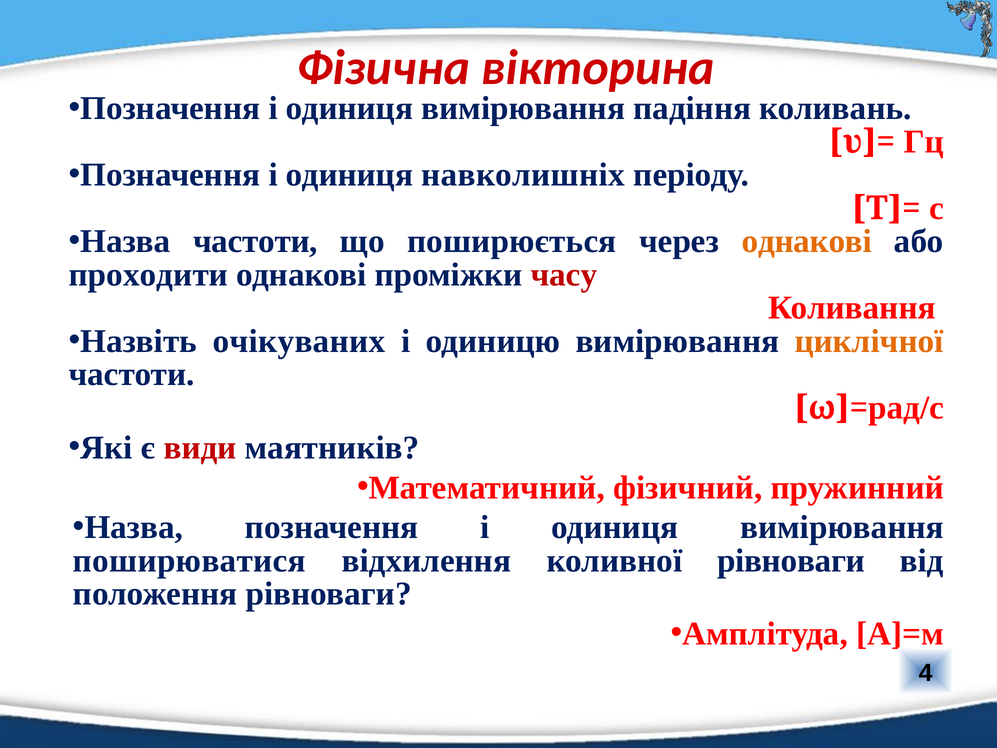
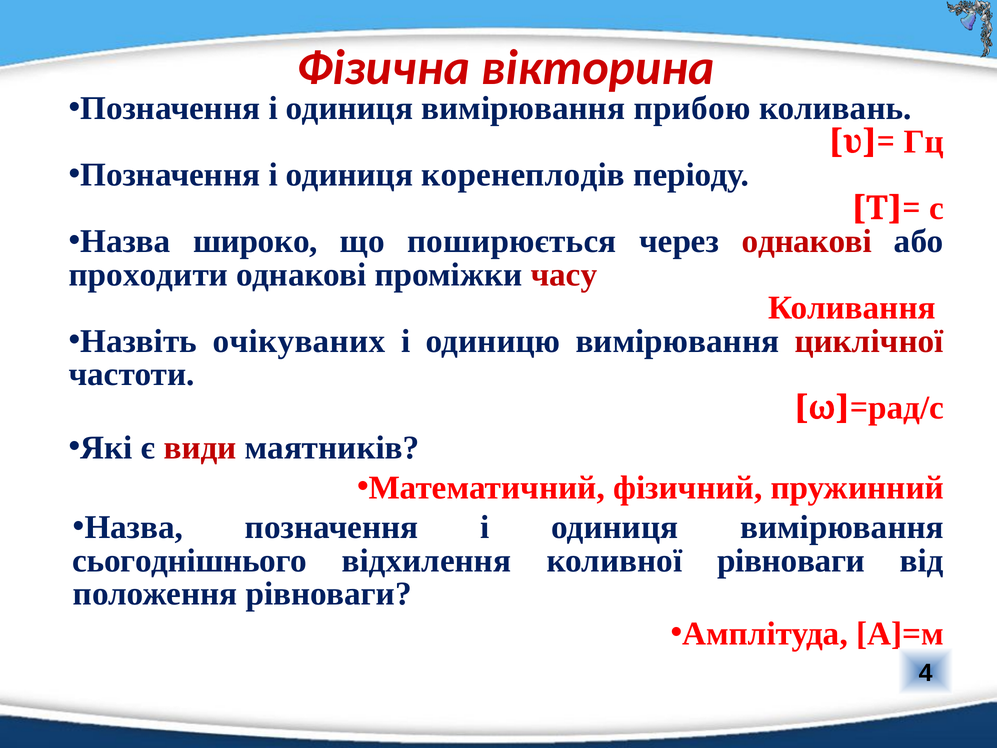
падіння: падіння -> прибою
навколишніх: навколишніх -> коренеплодів
Назва частоти: частоти -> широко
однакові at (807, 241) colour: orange -> red
циклічної colour: orange -> red
поширюватися: поширюватися -> сьогоднішнього
